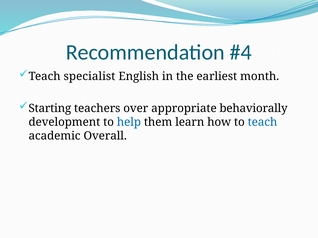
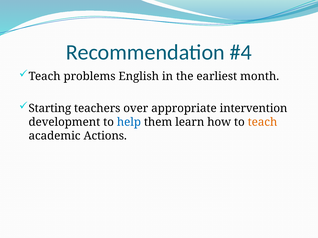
specialist: specialist -> problems
behaviorally: behaviorally -> intervention
teach at (262, 122) colour: blue -> orange
Overall: Overall -> Actions
